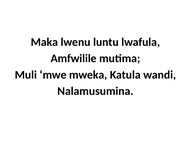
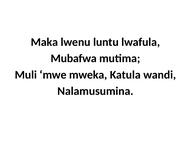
Amfwilile: Amfwilile -> Mubafwa
